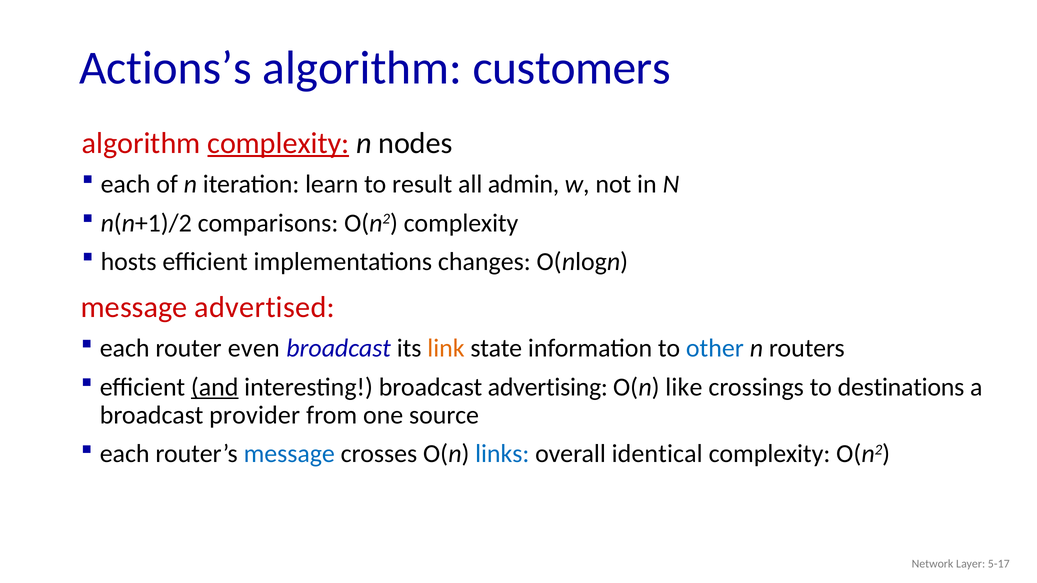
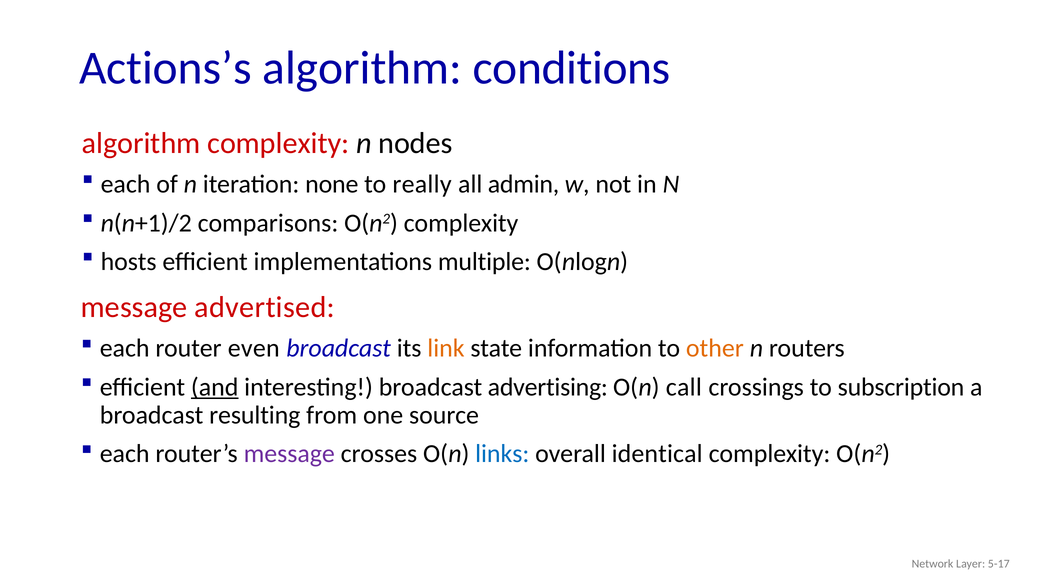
customers: customers -> conditions
complexity at (278, 143) underline: present -> none
learn: learn -> none
result: result -> really
changes: changes -> multiple
other colour: blue -> orange
like: like -> call
destinations: destinations -> subscription
provider: provider -> resulting
message at (289, 454) colour: blue -> purple
